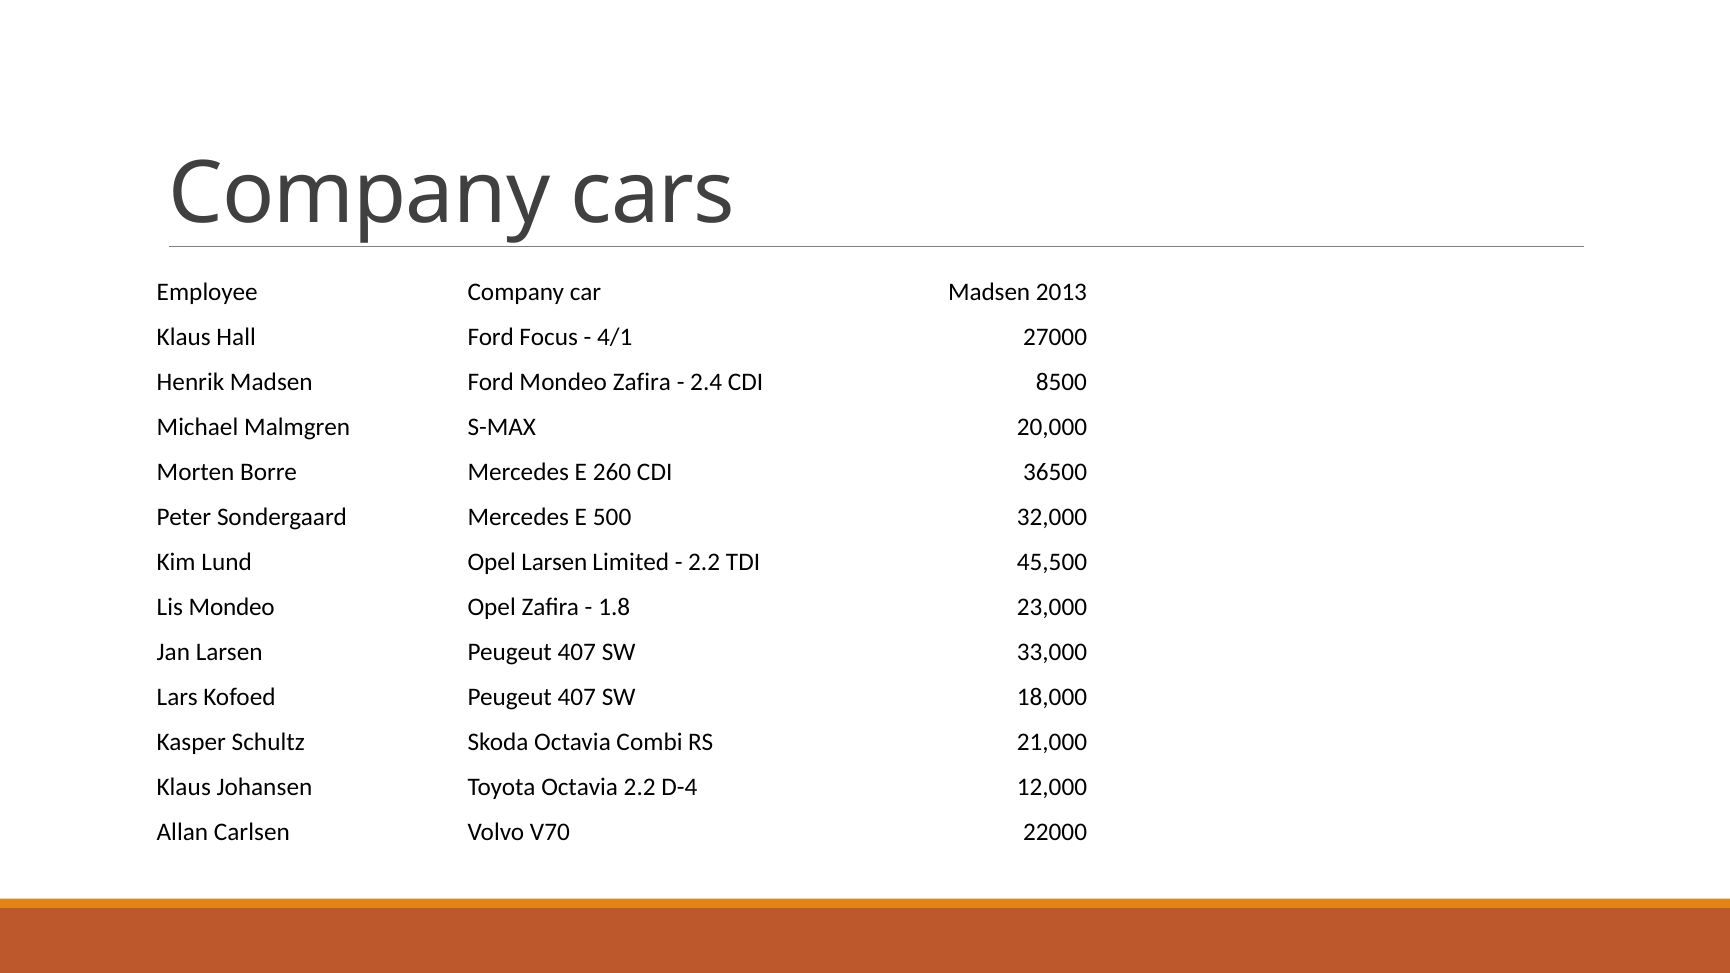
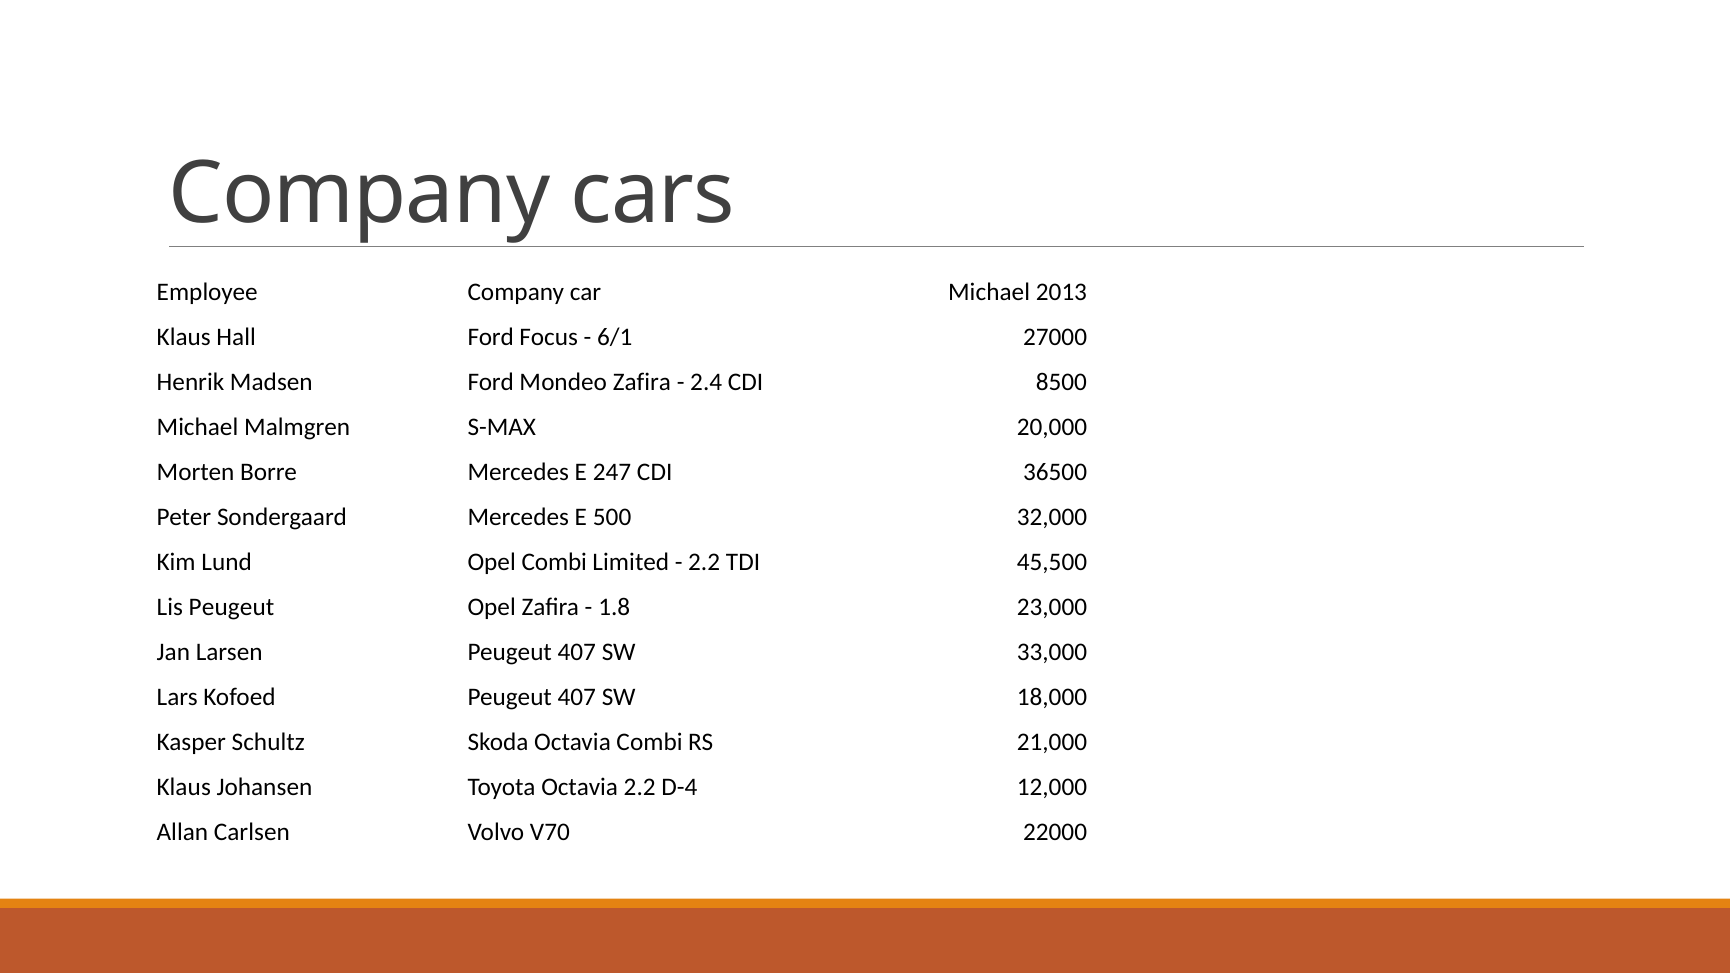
car Madsen: Madsen -> Michael
4/1: 4/1 -> 6/1
260: 260 -> 247
Opel Larsen: Larsen -> Combi
Lis Mondeo: Mondeo -> Peugeut
